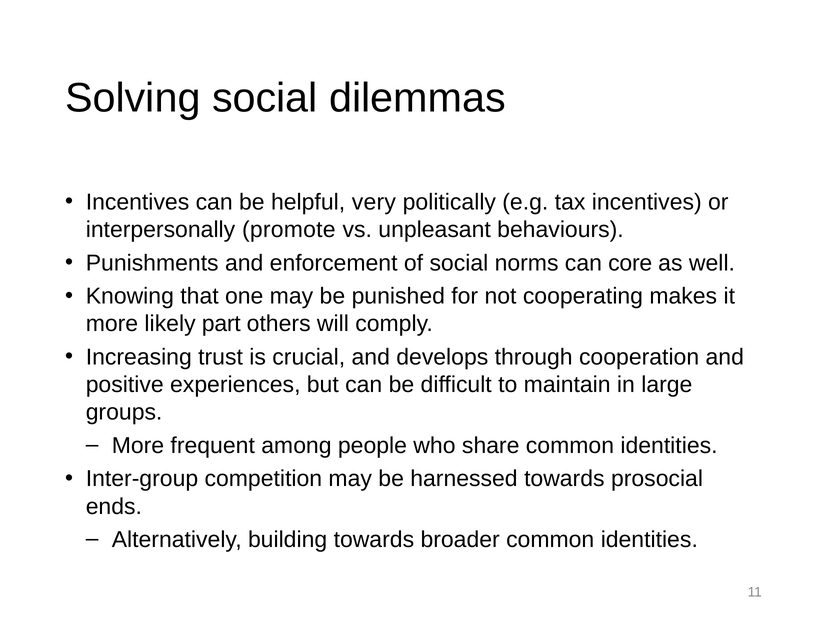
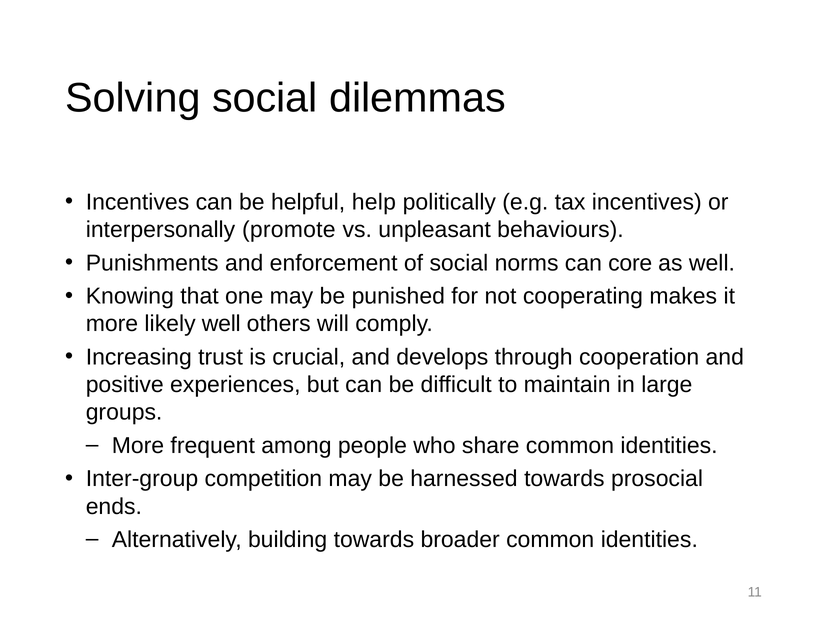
very: very -> help
likely part: part -> well
